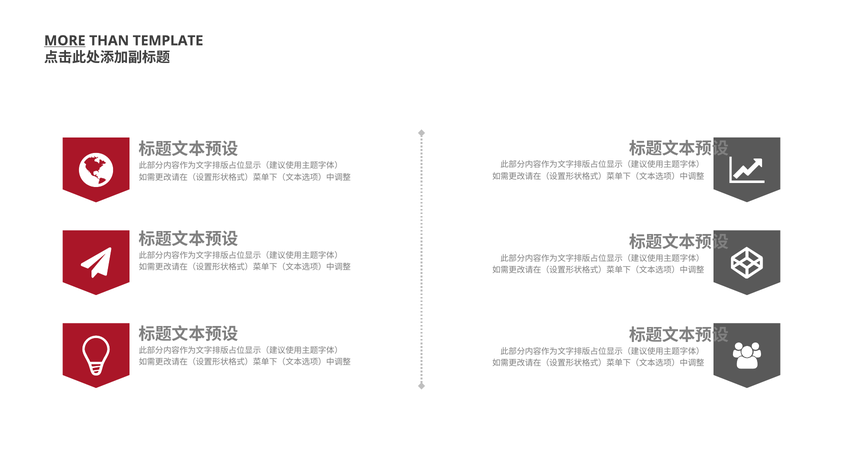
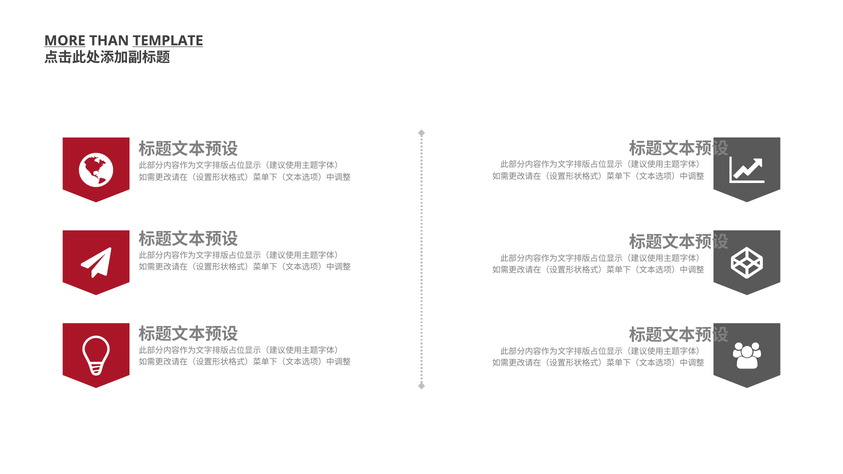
TEMPLATE underline: none -> present
